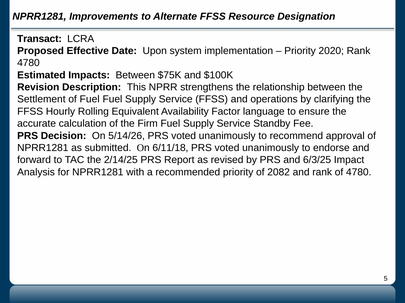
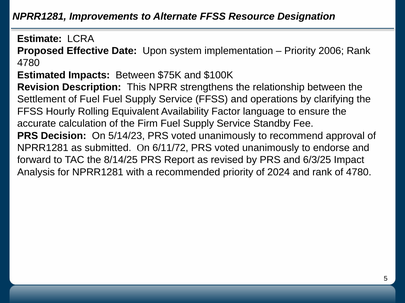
Transact: Transact -> Estimate
2020: 2020 -> 2006
5/14/26: 5/14/26 -> 5/14/23
6/11/18: 6/11/18 -> 6/11/72
2/14/25: 2/14/25 -> 8/14/25
2082: 2082 -> 2024
